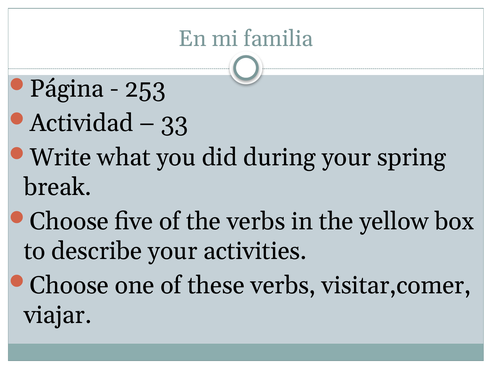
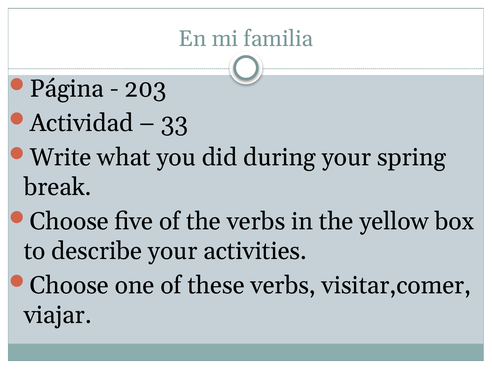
253: 253 -> 203
